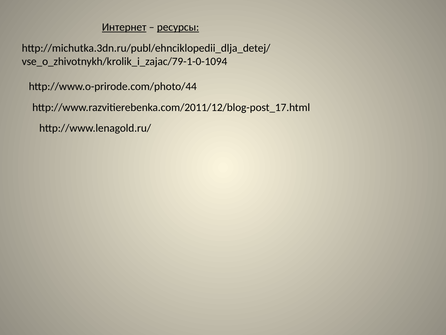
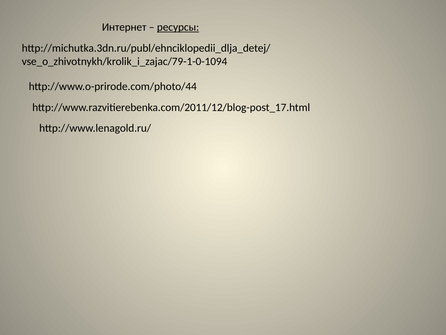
Интернет underline: present -> none
